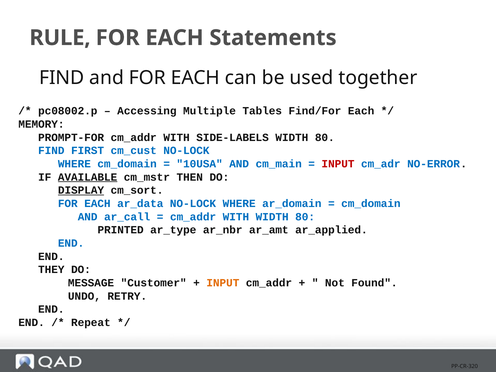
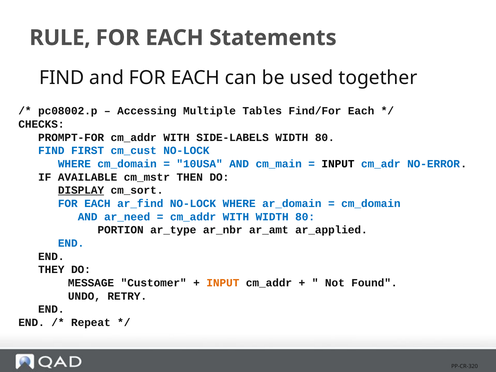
MEMORY: MEMORY -> CHECKS
INPUT at (338, 164) colour: red -> black
AVAILABLE underline: present -> none
ar_data: ar_data -> ar_find
ar_call: ar_call -> ar_need
PRINTED: PRINTED -> PORTION
